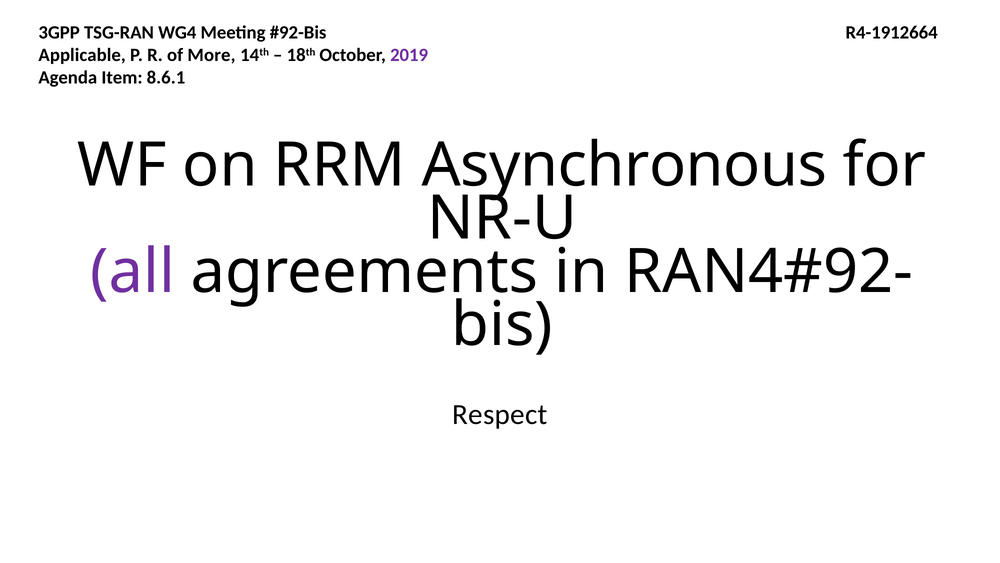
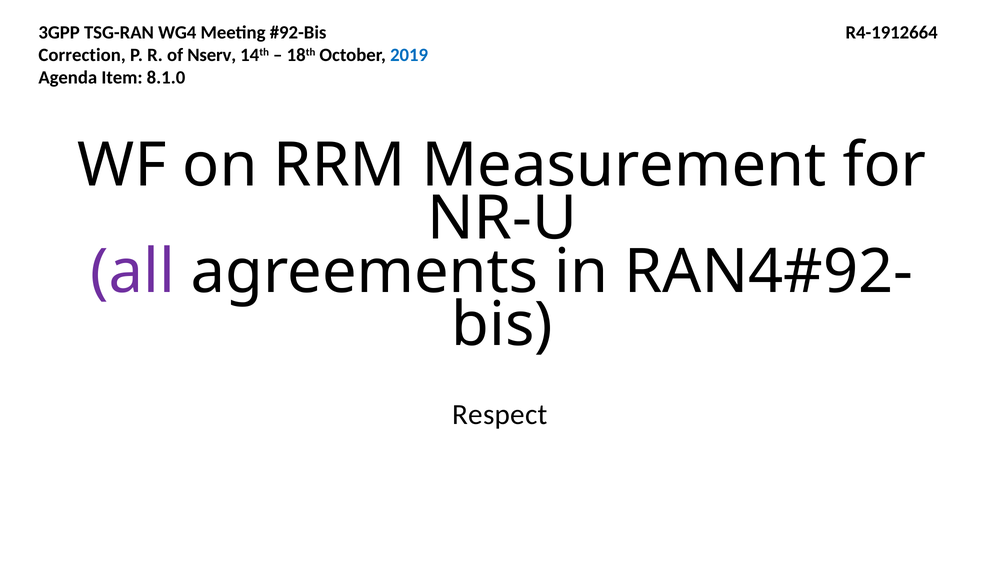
Applicable: Applicable -> Correction
More: More -> Nserv
2019 colour: purple -> blue
8.6.1: 8.6.1 -> 8.1.0
Asynchronous: Asynchronous -> Measurement
